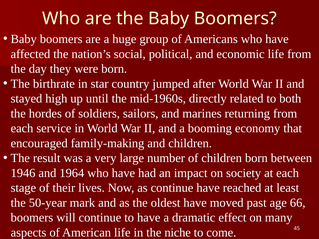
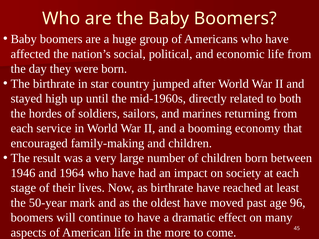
as continue: continue -> birthrate
66: 66 -> 96
niche: niche -> more
